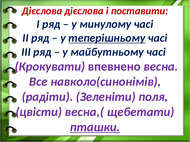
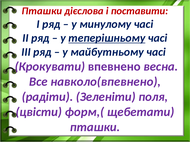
Дієслова at (42, 11): Дієслова -> Пташки
навколо(синонімів: навколо(синонімів -> навколо(впевнено
весна,(: весна,( -> форм,(
пташки at (95, 128) underline: present -> none
